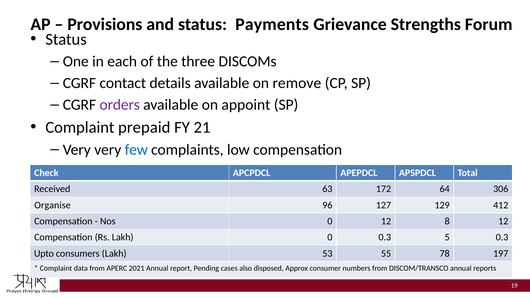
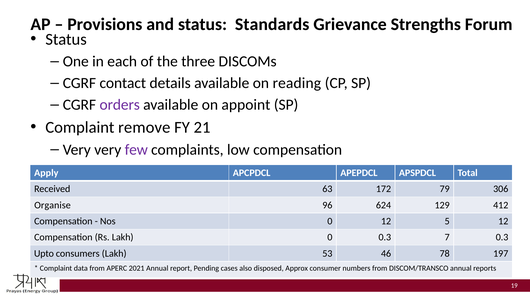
Payments: Payments -> Standards
remove: remove -> reading
prepaid: prepaid -> remove
few colour: blue -> purple
Check: Check -> Apply
64: 64 -> 79
127: 127 -> 624
8: 8 -> 5
5: 5 -> 7
55: 55 -> 46
